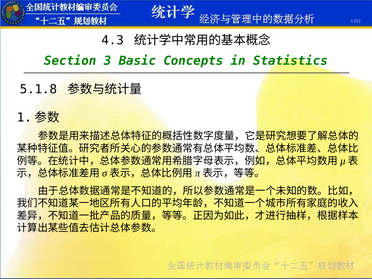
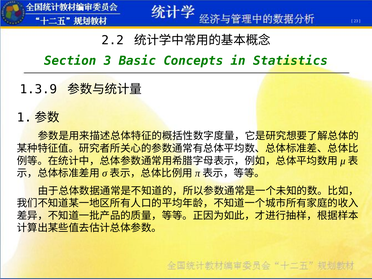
4.3: 4.3 -> 2.2
5.1.8: 5.1.8 -> 1.3.9
